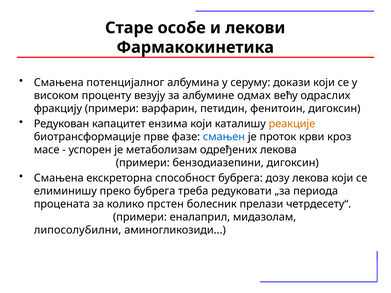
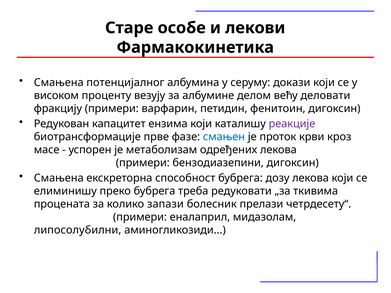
одмах: одмах -> делом
одраслих: одраслих -> деловати
реакције colour: orange -> purple
периода: периода -> ткивима
прстен: прстен -> запази
